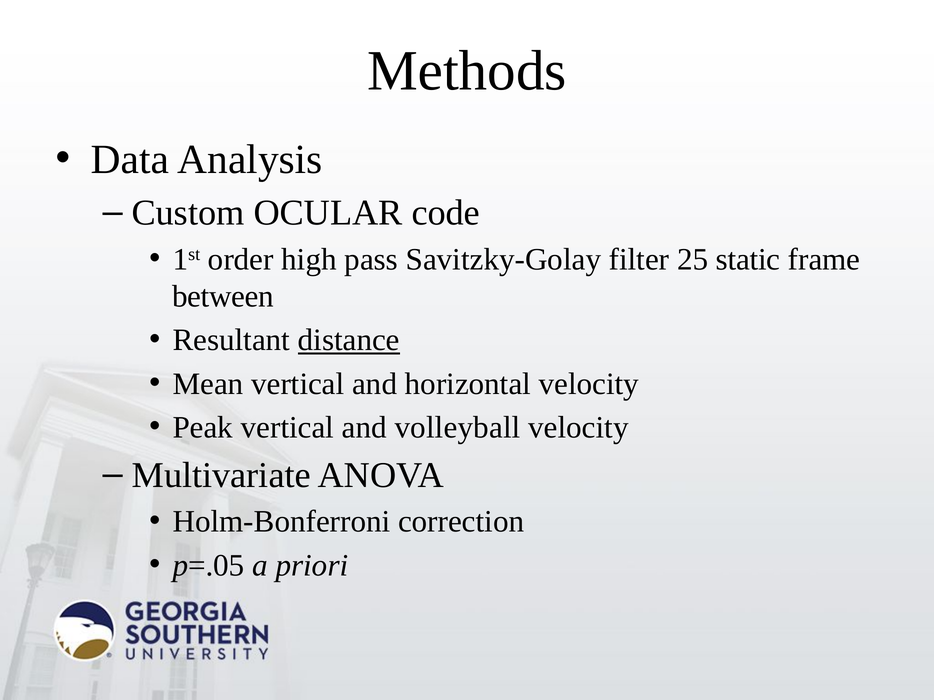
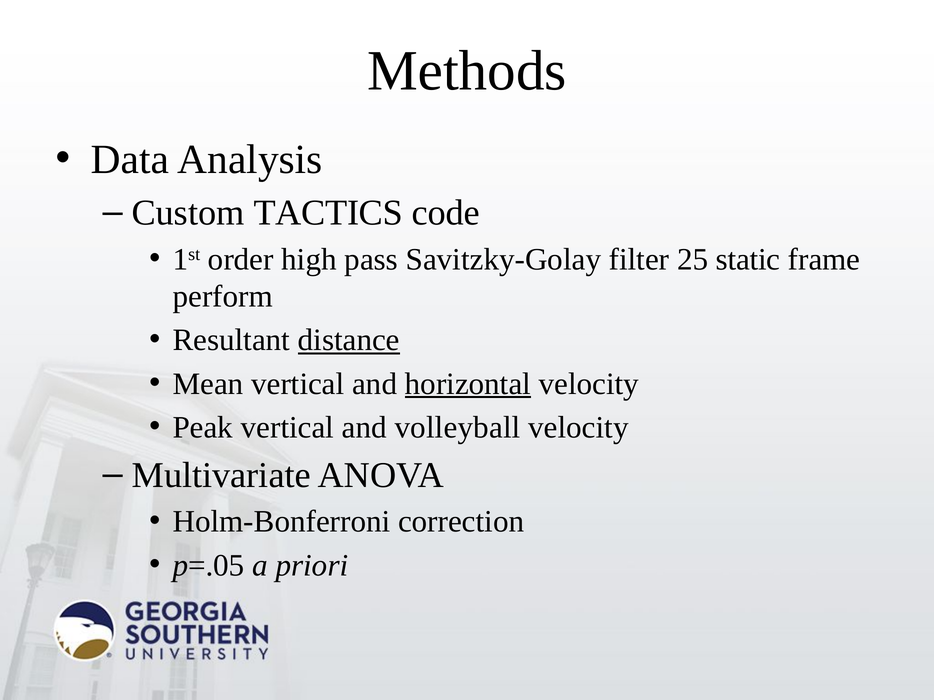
OCULAR: OCULAR -> TACTICS
between: between -> perform
horizontal underline: none -> present
